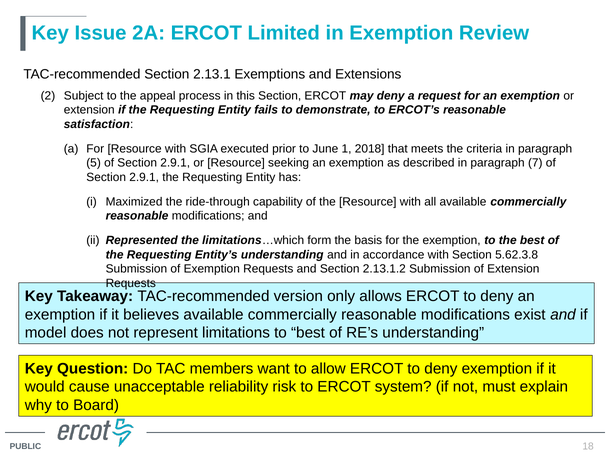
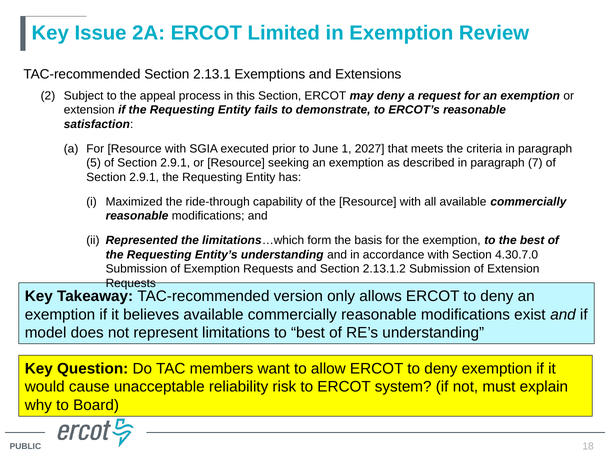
2018: 2018 -> 2027
5.62.3.8: 5.62.3.8 -> 4.30.7.0
